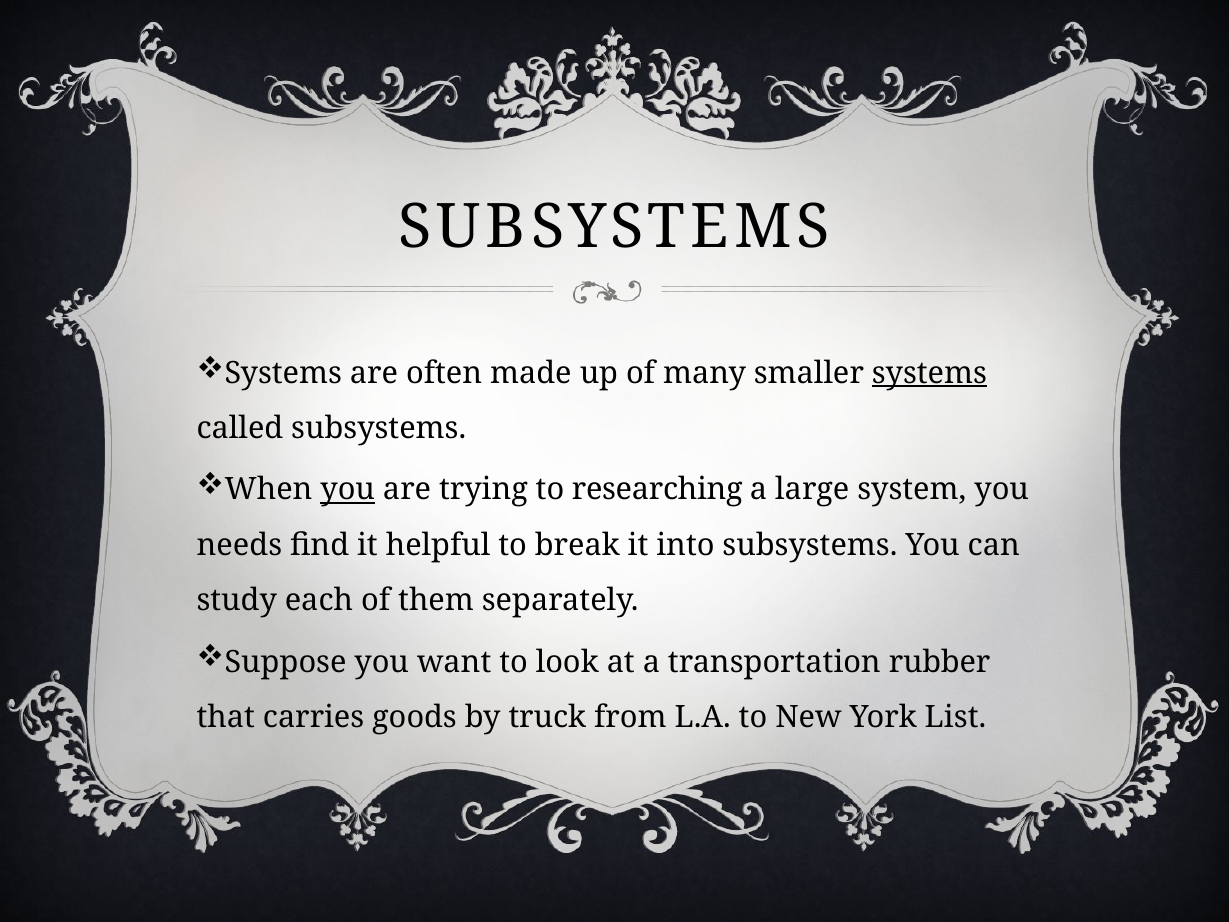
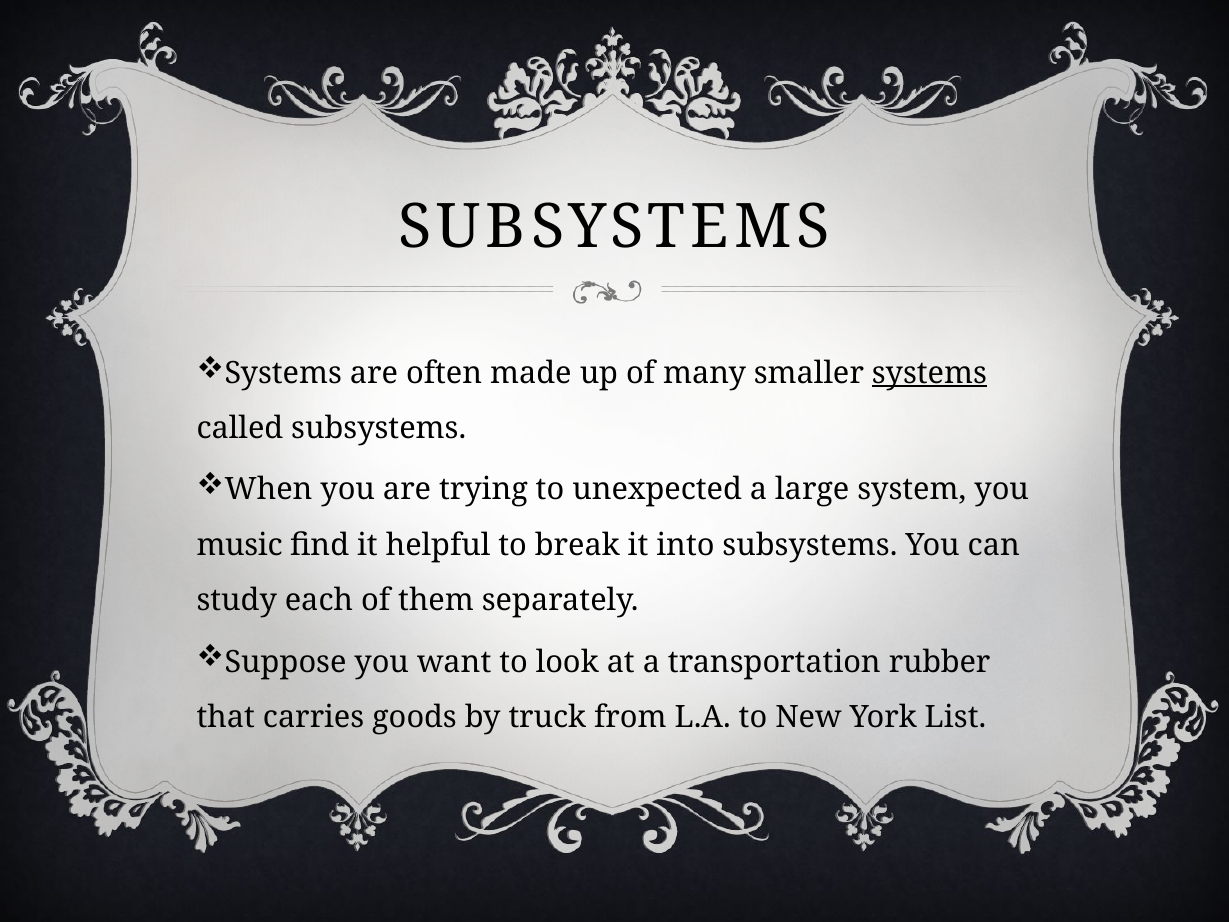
you at (348, 490) underline: present -> none
researching: researching -> unexpected
needs: needs -> music
